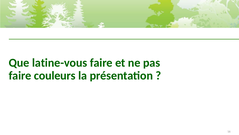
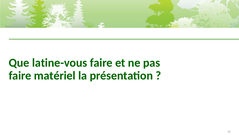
couleurs: couleurs -> matériel
